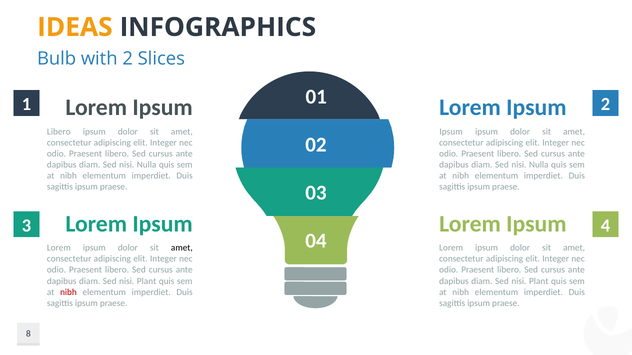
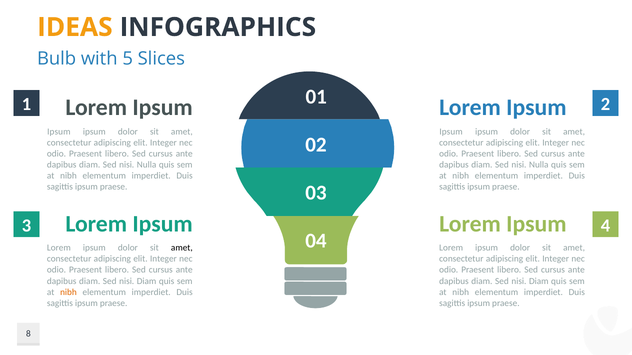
with 2: 2 -> 5
Libero at (59, 132): Libero -> Ipsum
Plant at (147, 281): Plant -> Diam
Plant at (539, 281): Plant -> Diam
nibh at (68, 292) colour: red -> orange
